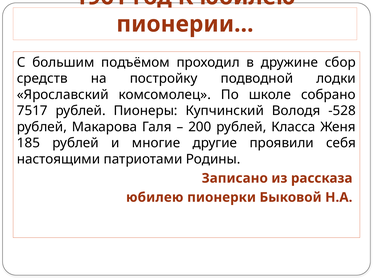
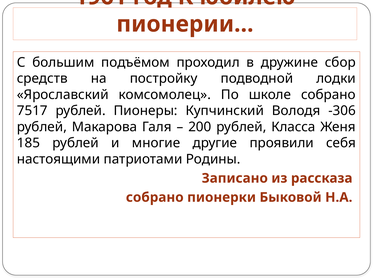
-528: -528 -> -306
юбилею at (155, 198): юбилею -> собрано
